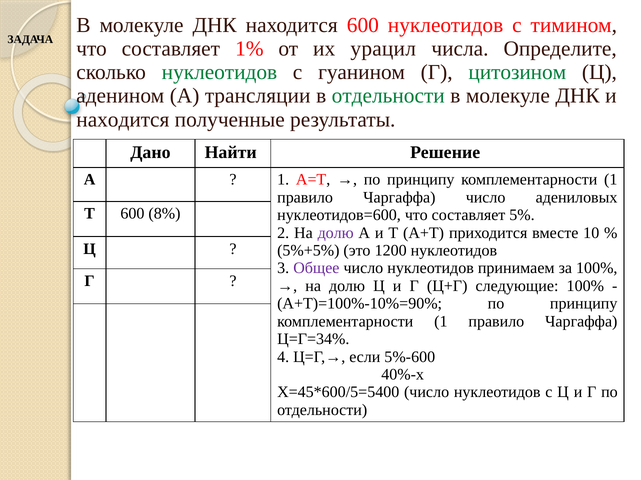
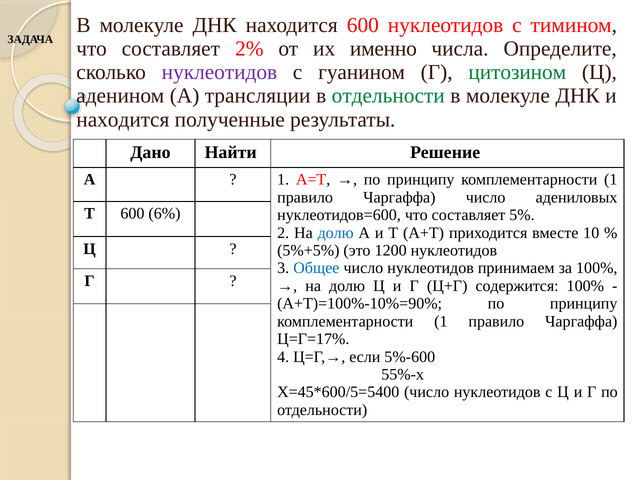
1%: 1% -> 2%
урацил: урацил -> именно
нуклеотидов at (219, 72) colour: green -> purple
8%: 8% -> 6%
долю at (336, 233) colour: purple -> blue
Общее colour: purple -> blue
следующие: следующие -> содержится
Ц=Г=34%: Ц=Г=34% -> Ц=Г=17%
40%-х: 40%-х -> 55%-х
